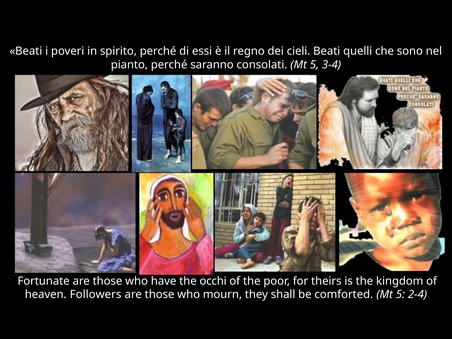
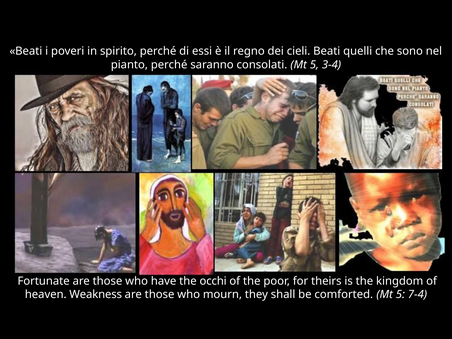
Followers: Followers -> Weakness
2-4: 2-4 -> 7-4
